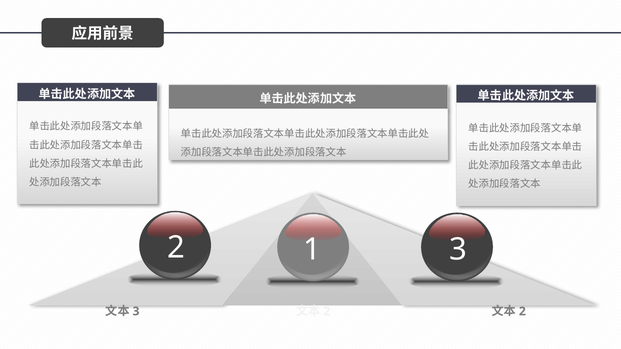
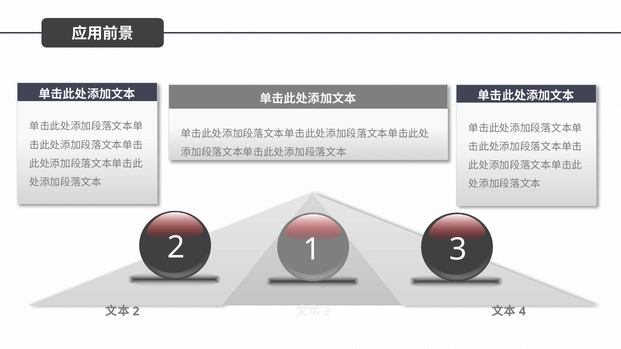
3 at (136, 312): 3 -> 2
2 at (522, 312): 2 -> 4
